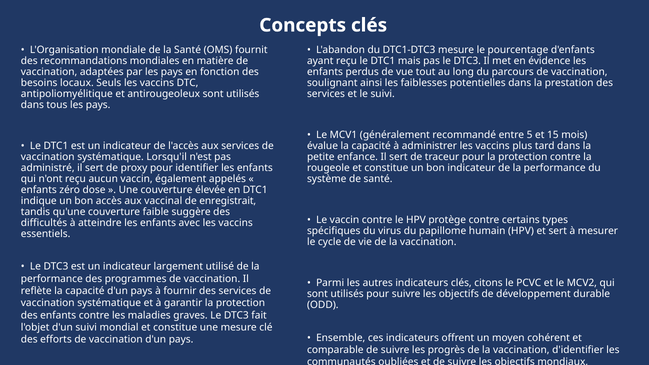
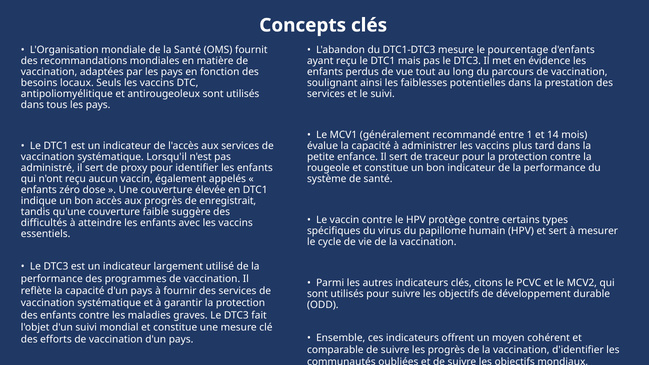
5: 5 -> 1
15: 15 -> 14
aux vaccinal: vaccinal -> progrès
